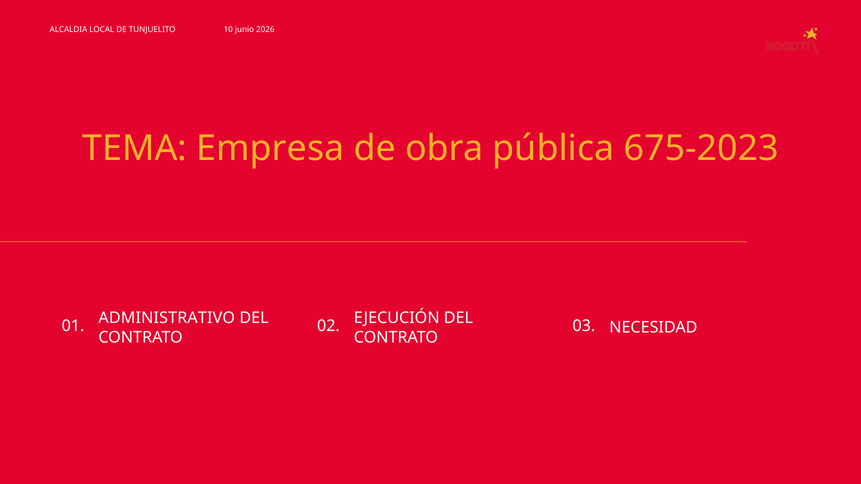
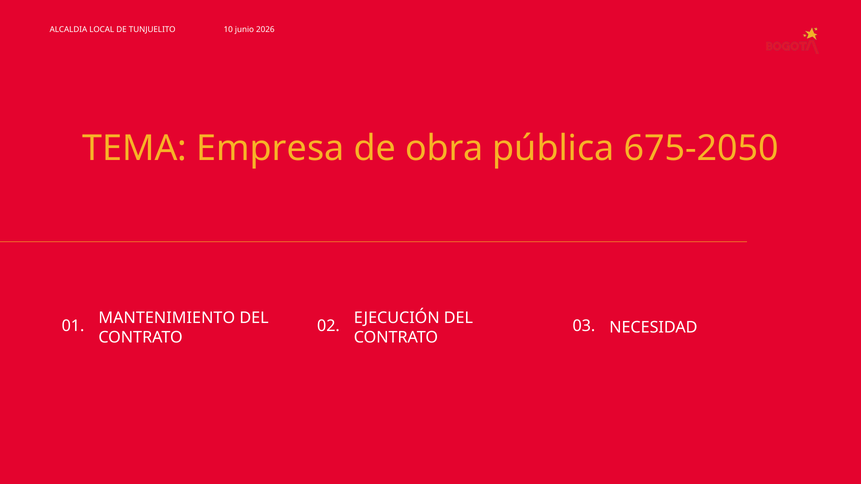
675-2023: 675-2023 -> 675-2050
ADMINISTRATIVO: ADMINISTRATIVO -> MANTENIMIENTO
